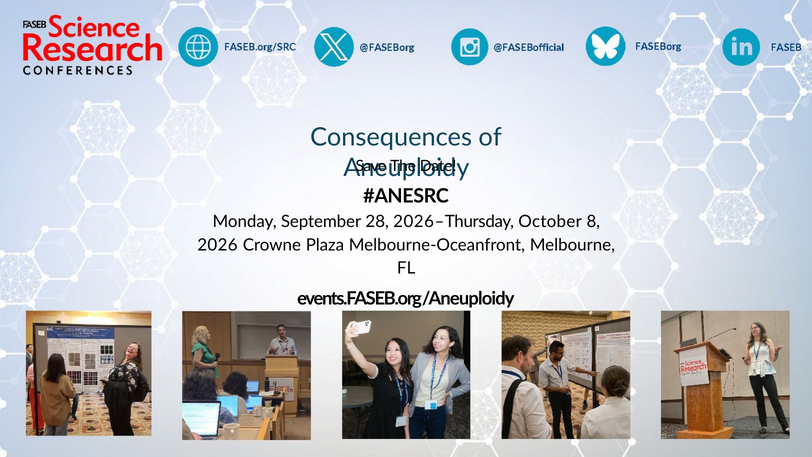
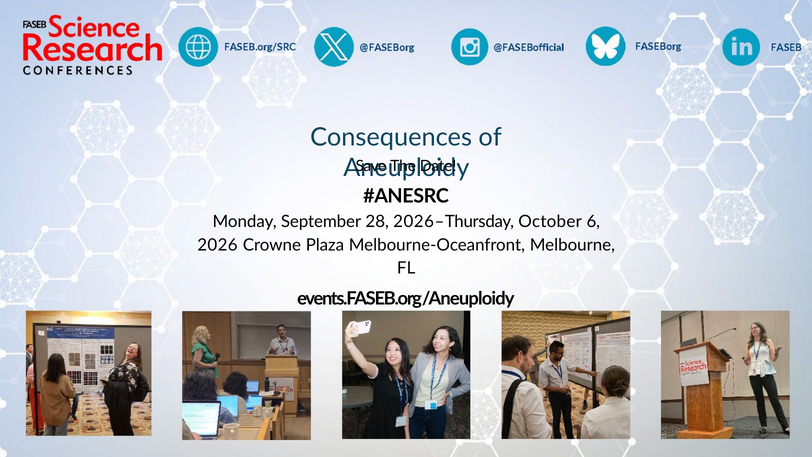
8: 8 -> 6
